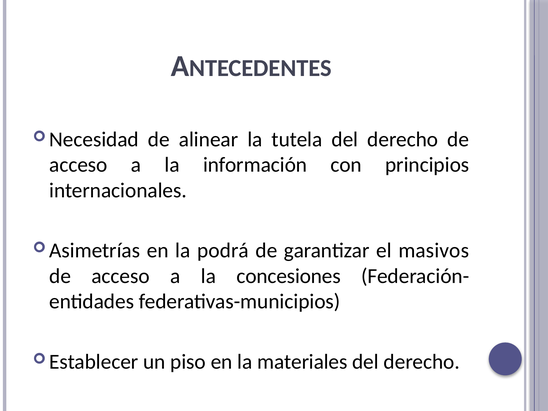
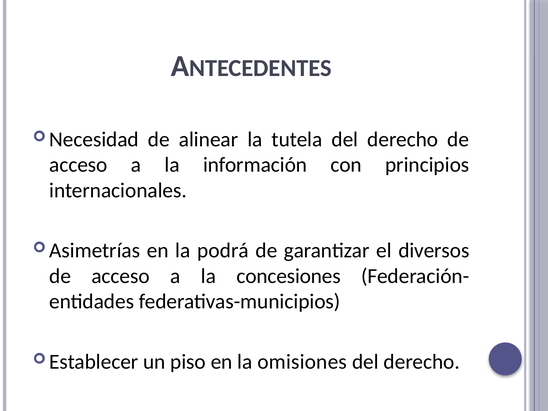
masivos: masivos -> diversos
materiales: materiales -> omisiones
